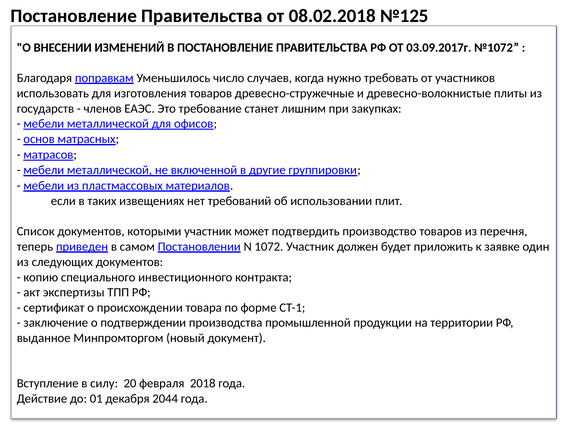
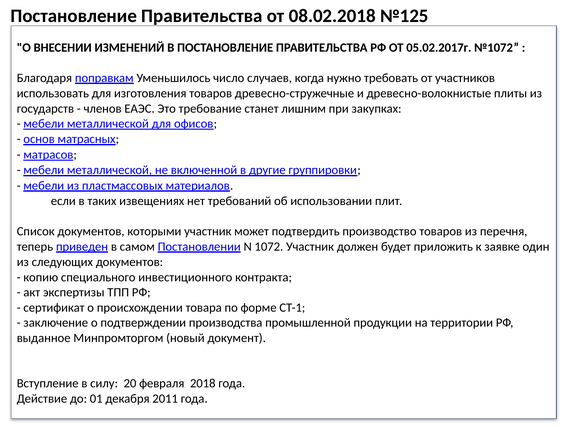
03.09.2017г: 03.09.2017г -> 05.02.2017г
2044: 2044 -> 2011
